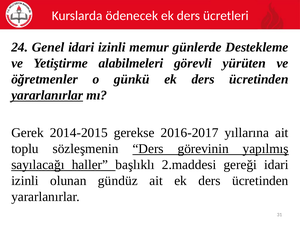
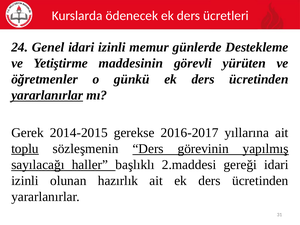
alabilmeleri: alabilmeleri -> maddesinin
toplu underline: none -> present
gündüz: gündüz -> hazırlık
